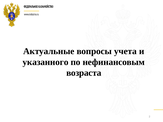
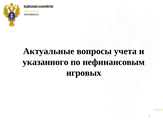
возраста: возраста -> игровых
